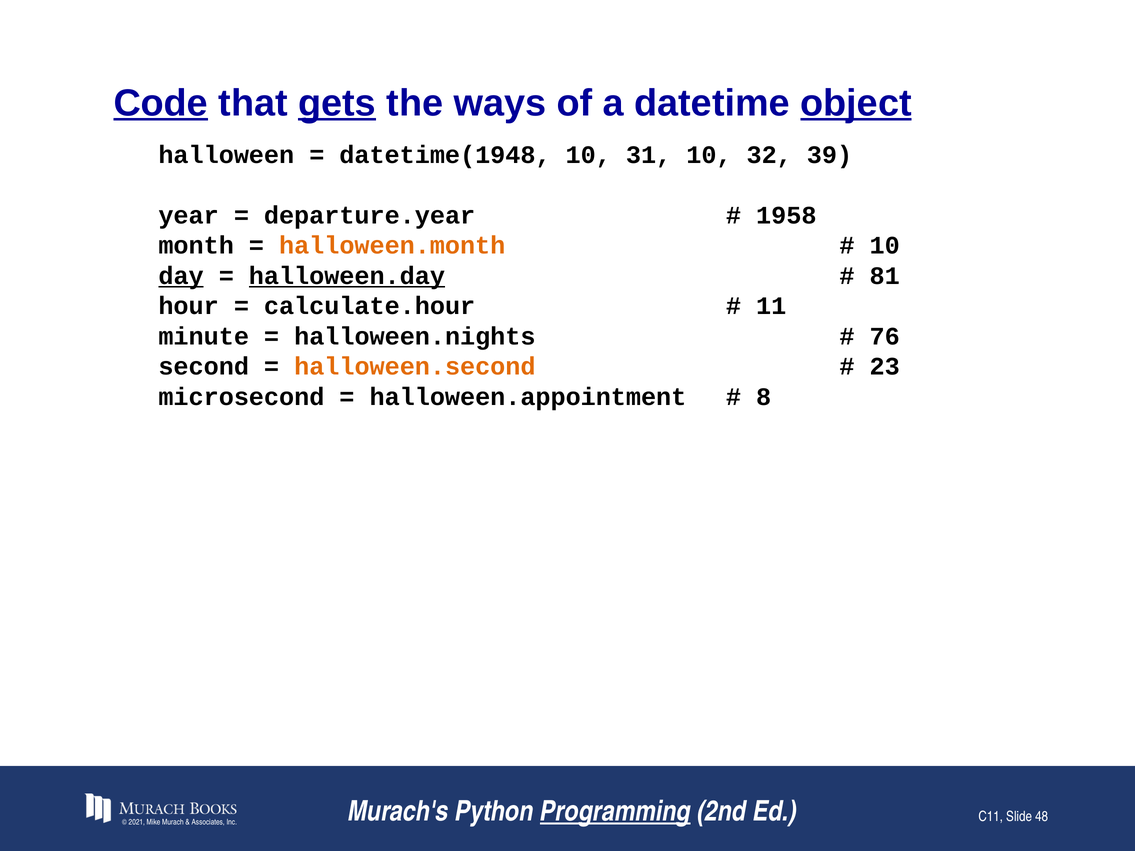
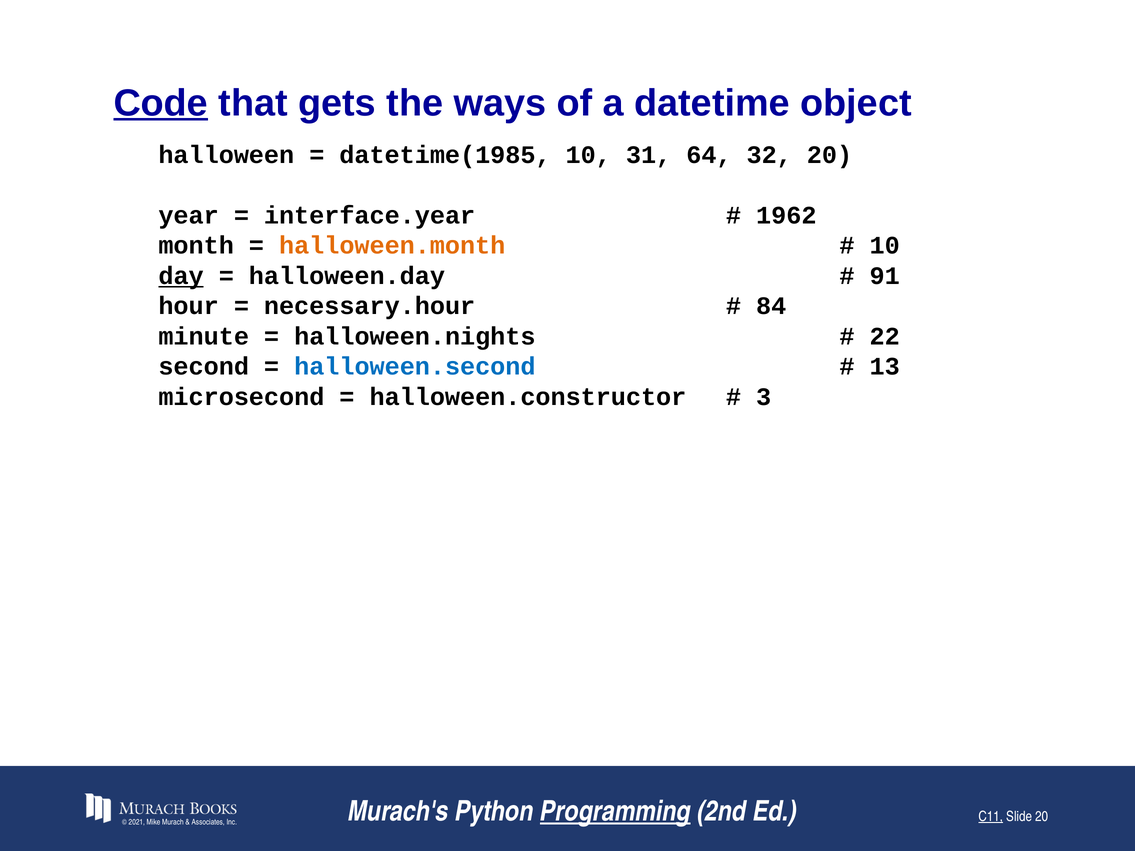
gets underline: present -> none
object underline: present -> none
datetime(1948: datetime(1948 -> datetime(1985
31 10: 10 -> 64
32 39: 39 -> 20
departure.year: departure.year -> interface.year
1958: 1958 -> 1962
halloween.day underline: present -> none
81: 81 -> 91
calculate.hour: calculate.hour -> necessary.hour
11: 11 -> 84
76: 76 -> 22
halloween.second colour: orange -> blue
23: 23 -> 13
halloween.appointment: halloween.appointment -> halloween.constructor
8: 8 -> 3
C11 underline: none -> present
Slide 48: 48 -> 20
